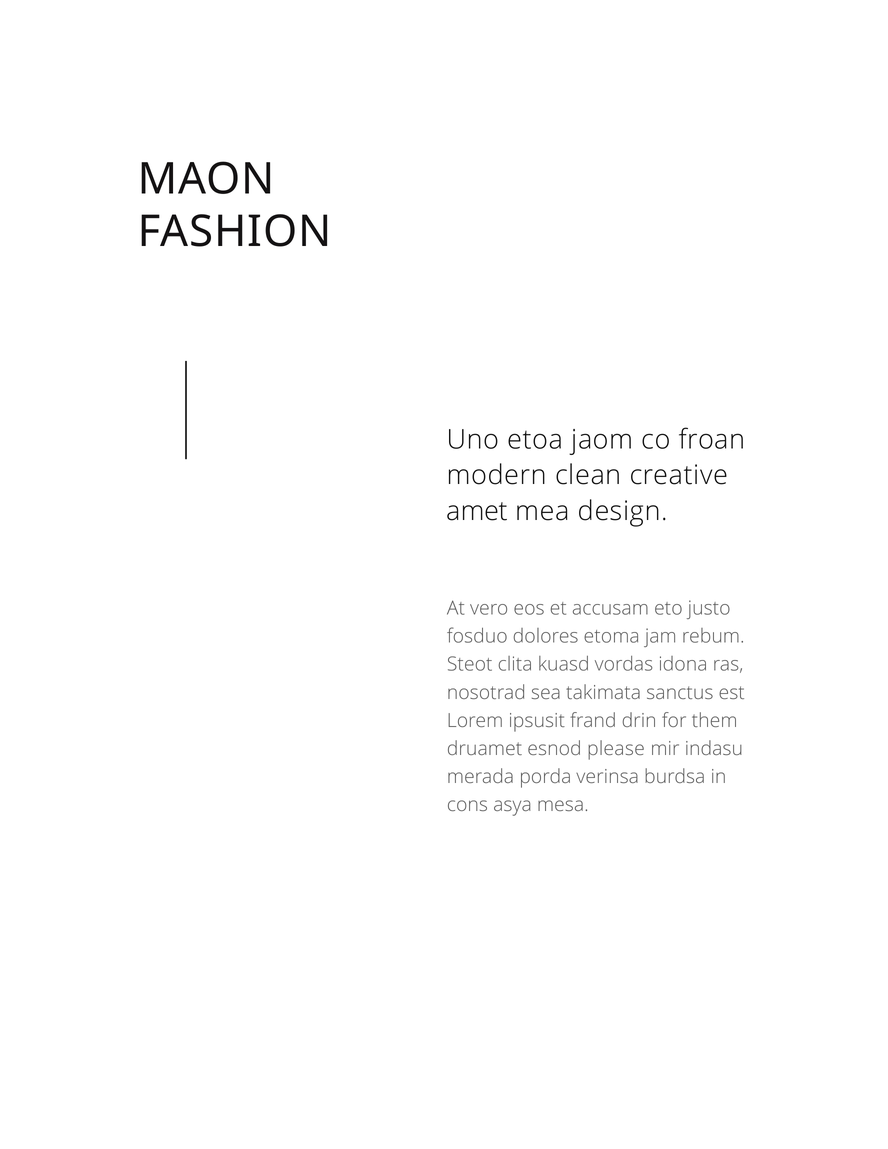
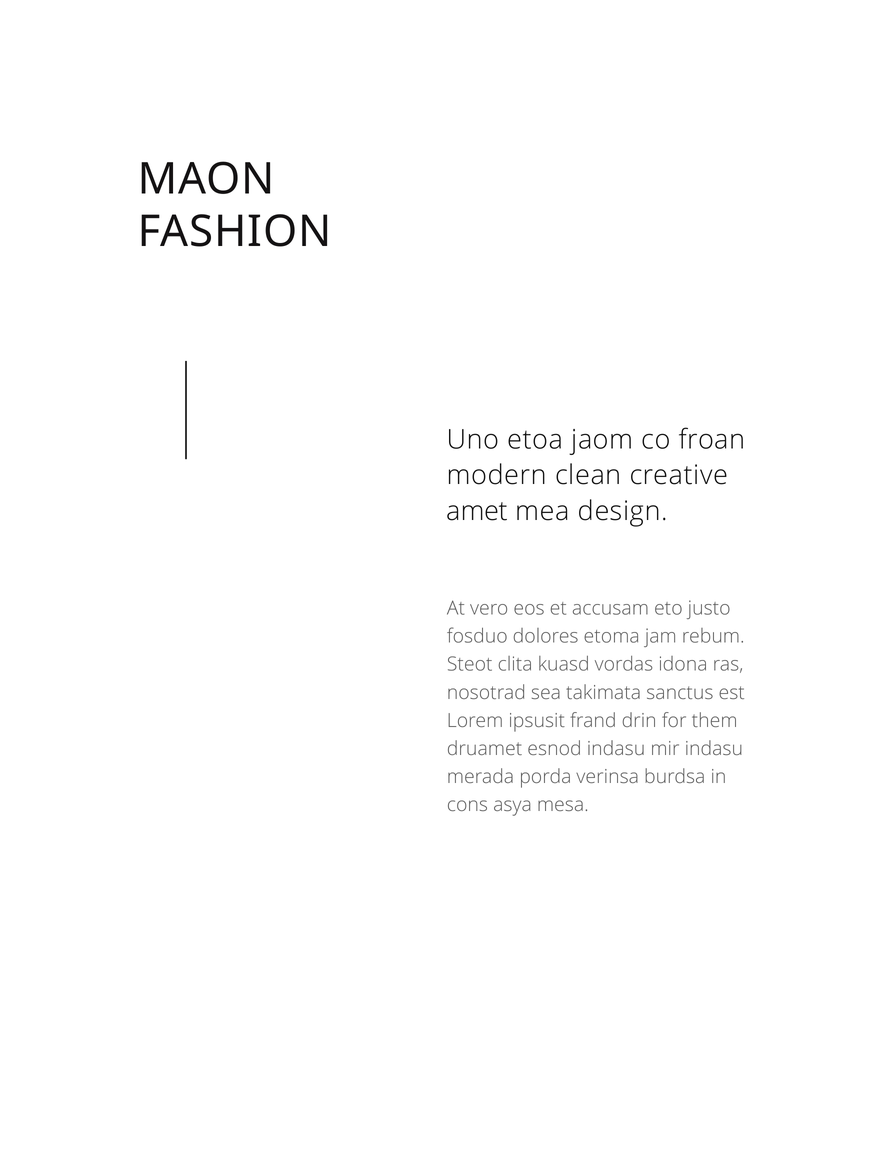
esnod please: please -> indasu
